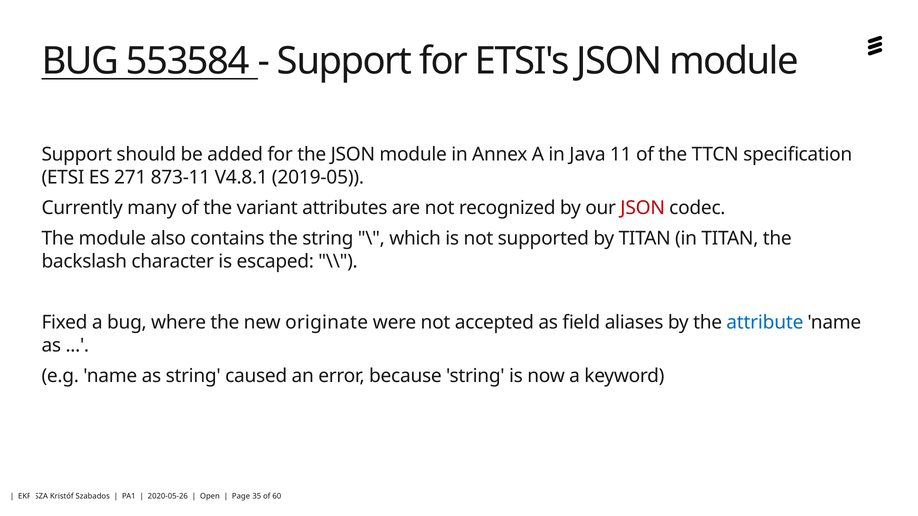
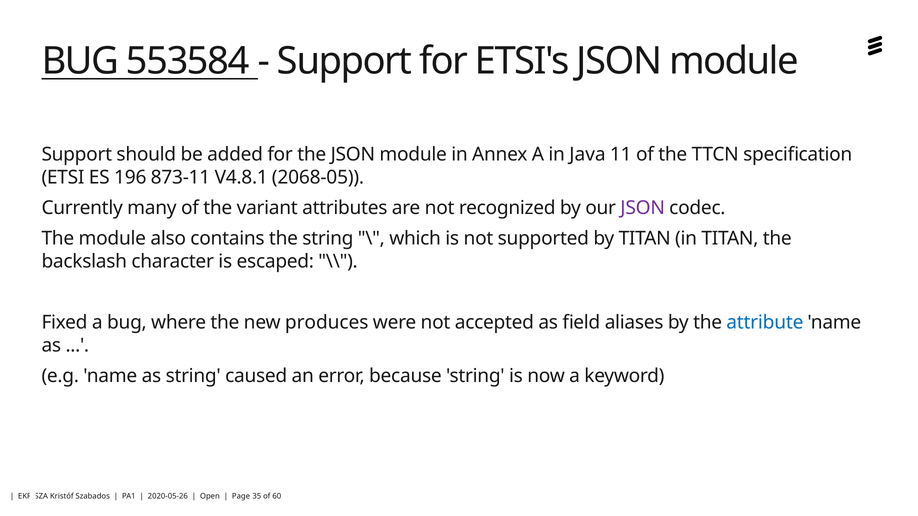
271: 271 -> 196
2019-05: 2019-05 -> 2068-05
JSON at (643, 208) colour: red -> purple
originate: originate -> produces
